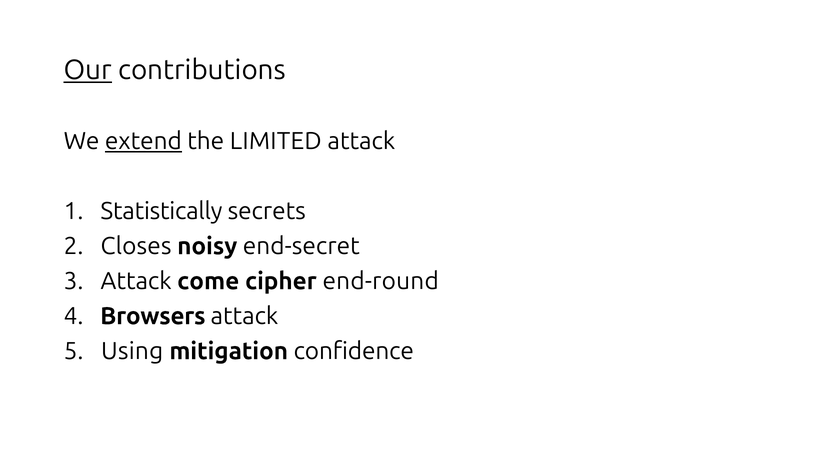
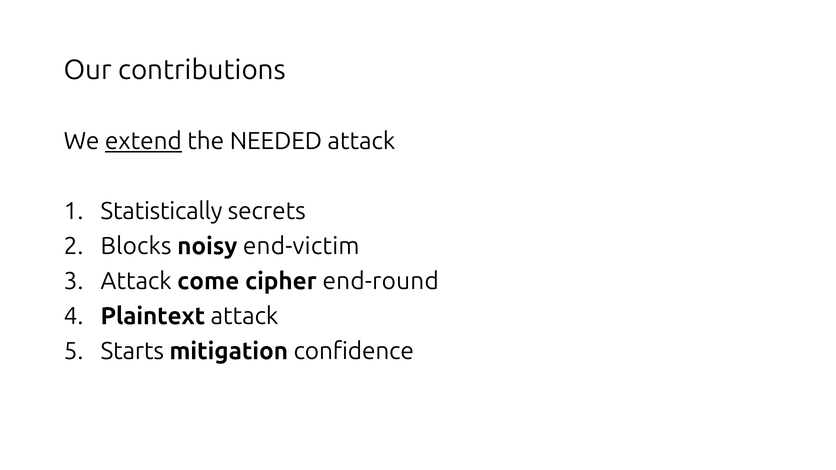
Our underline: present -> none
LIMITED: LIMITED -> NEEDED
Closes: Closes -> Blocks
end-secret: end-secret -> end-victim
Browsers: Browsers -> Plaintext
Using: Using -> Starts
